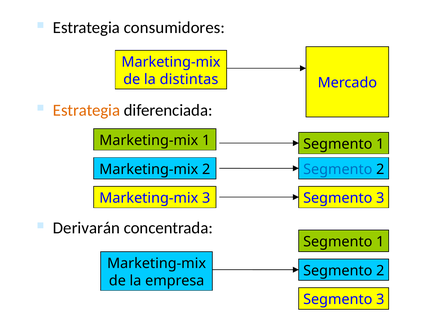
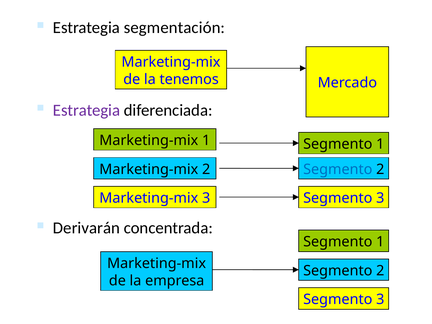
consumidores: consumidores -> segmentación
distintas: distintas -> tenemos
Estrategia at (87, 110) colour: orange -> purple
